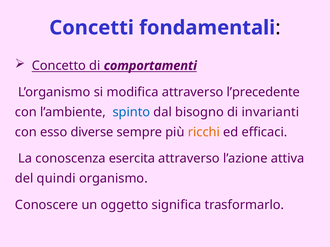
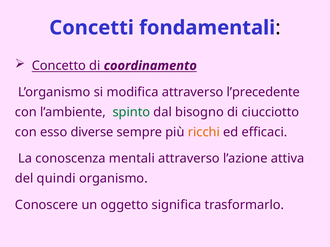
comportamenti: comportamenti -> coordinamento
spinto colour: blue -> green
invarianti: invarianti -> ciucciotto
esercita: esercita -> mentali
